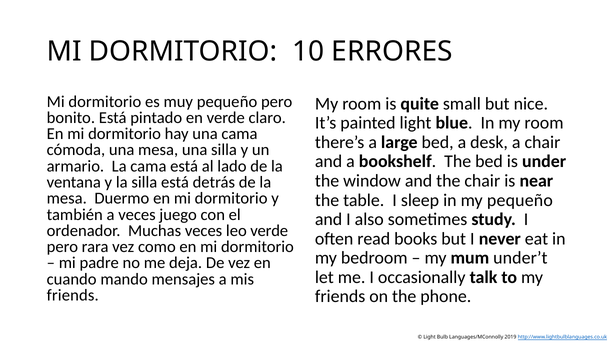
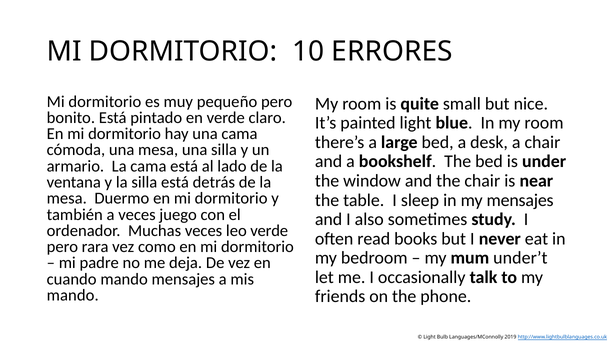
my pequeño: pequeño -> mensajes
friends at (73, 295): friends -> mando
